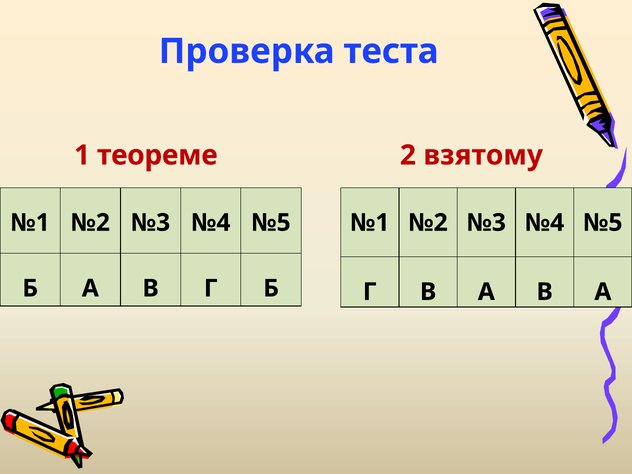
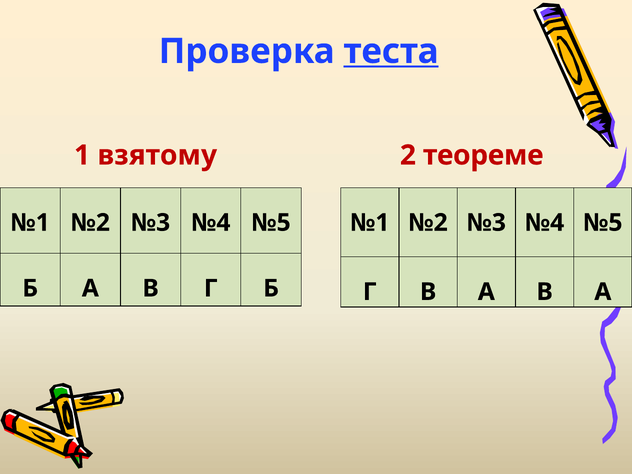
теста underline: none -> present
теореме: теореме -> взятому
взятому: взятому -> теореме
